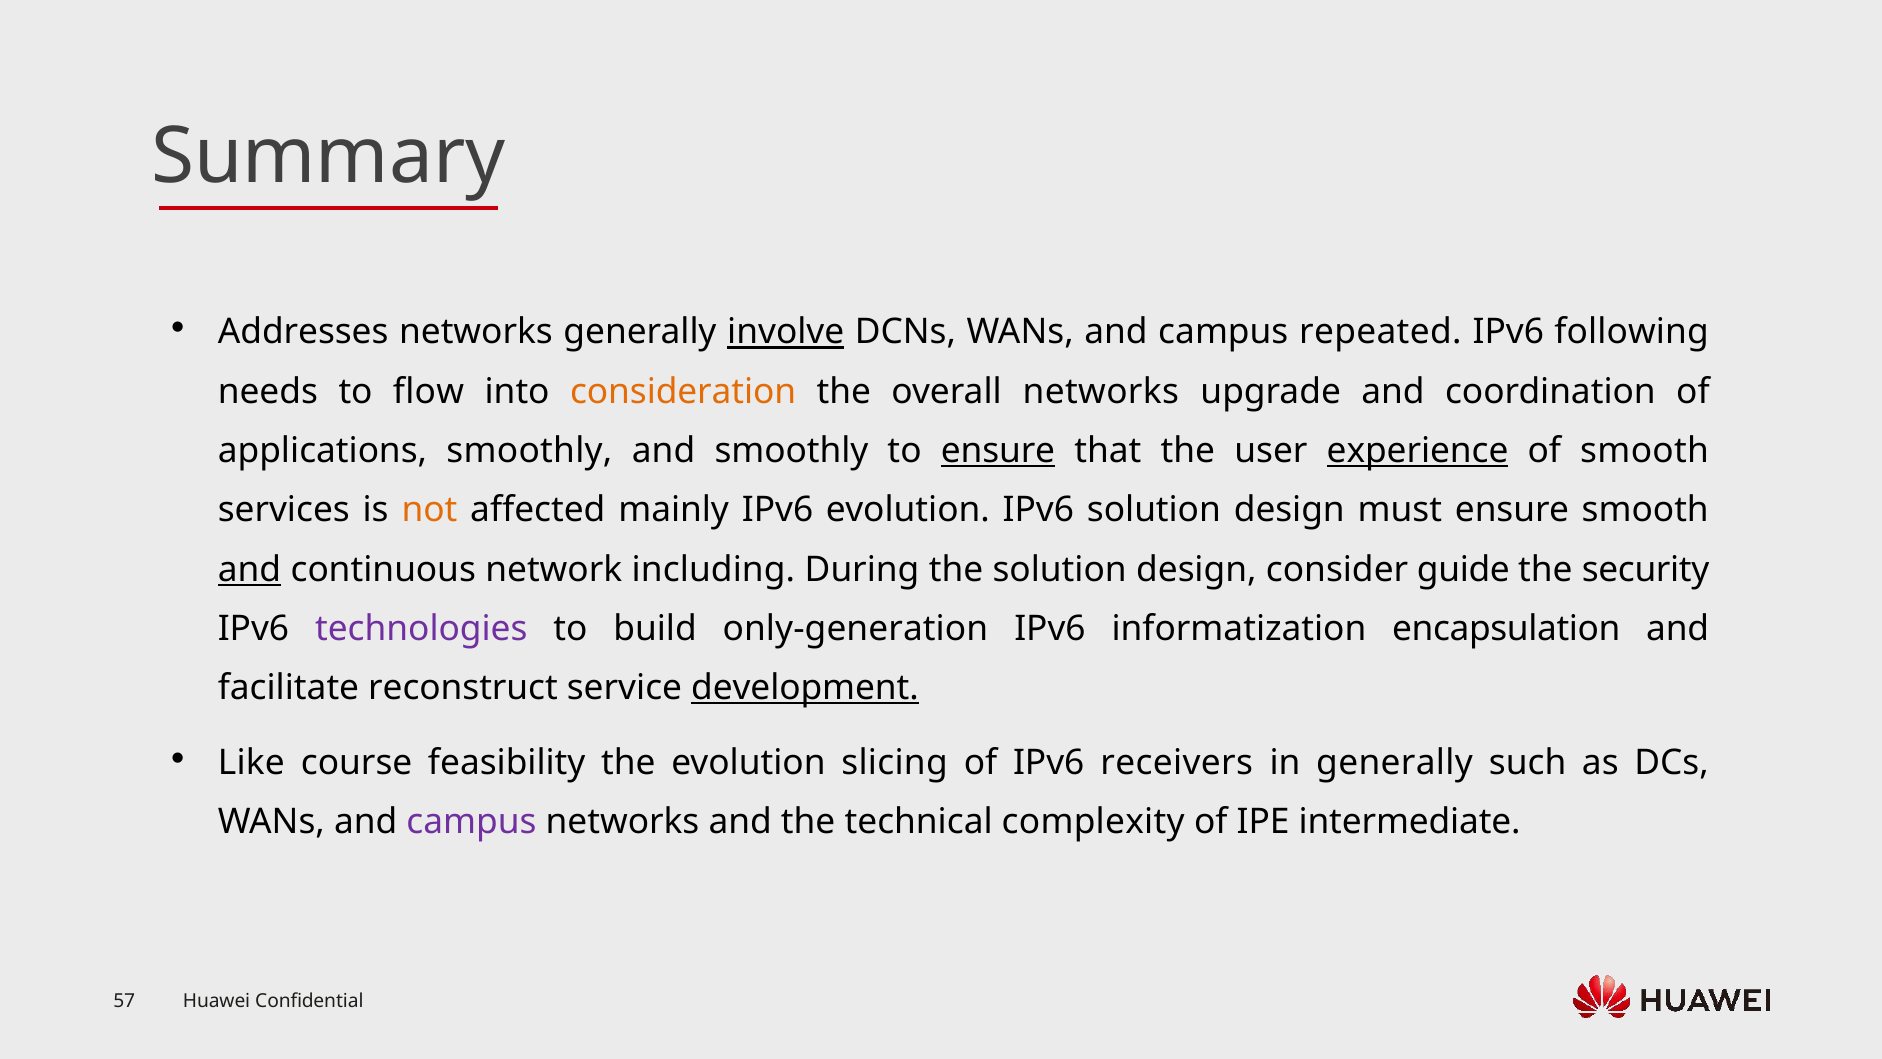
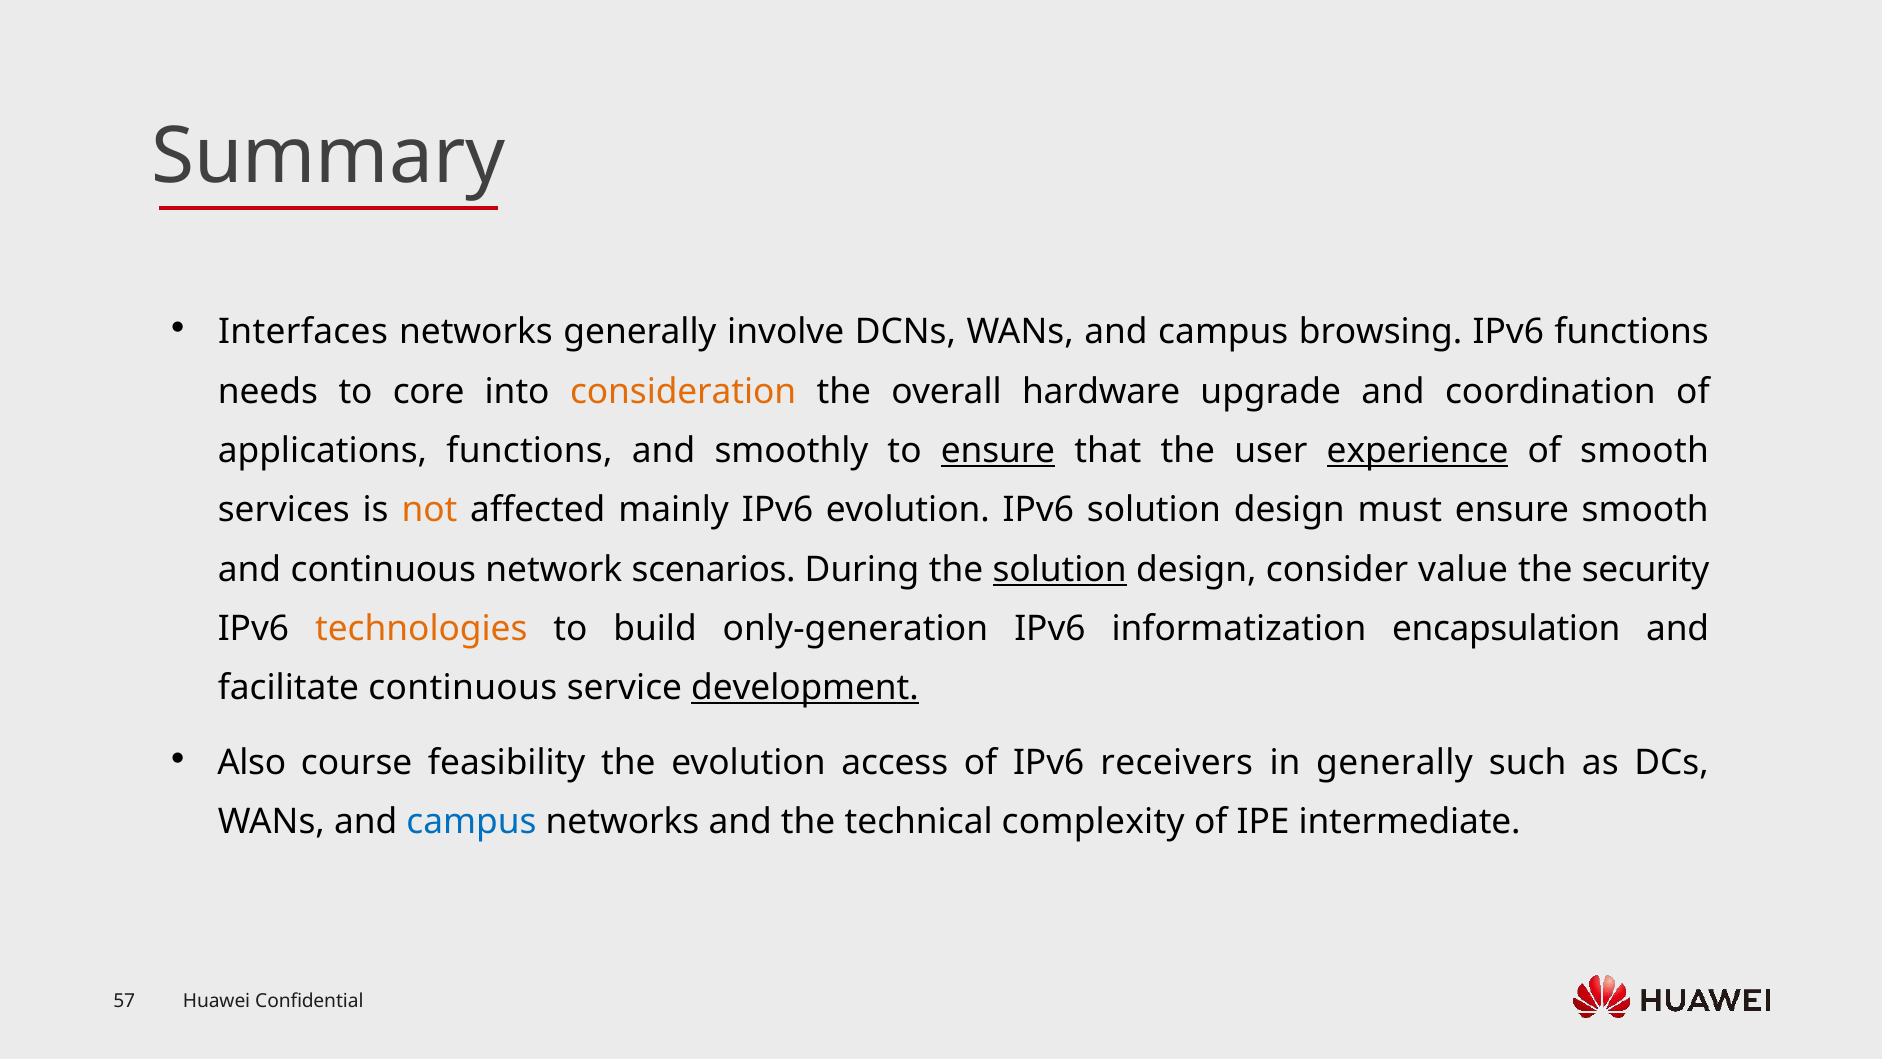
Addresses: Addresses -> Interfaces
involve underline: present -> none
repeated: repeated -> browsing
IPv6 following: following -> functions
flow: flow -> core
overall networks: networks -> hardware
applications smoothly: smoothly -> functions
and at (249, 569) underline: present -> none
including: including -> scenarios
solution at (1060, 569) underline: none -> present
guide: guide -> value
technologies colour: purple -> orange
facilitate reconstruct: reconstruct -> continuous
Like: Like -> Also
slicing: slicing -> access
campus at (471, 822) colour: purple -> blue
